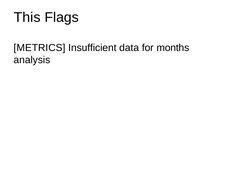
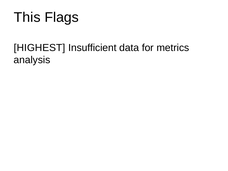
METRICS: METRICS -> HIGHEST
months: months -> metrics
